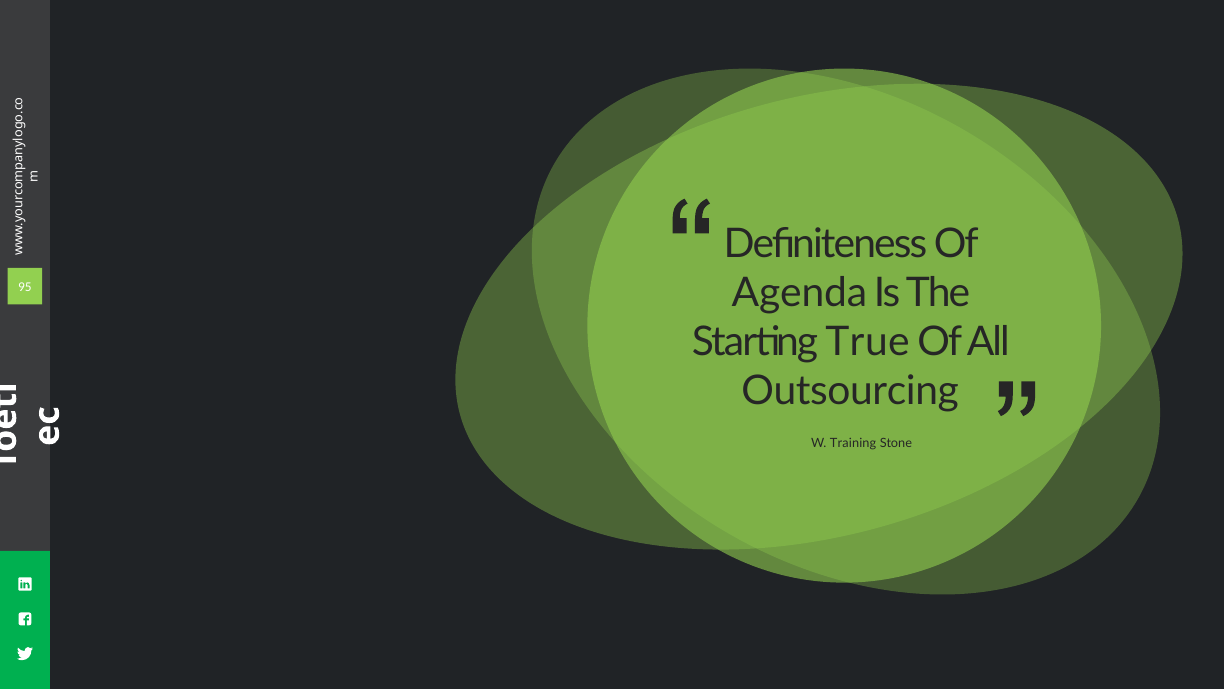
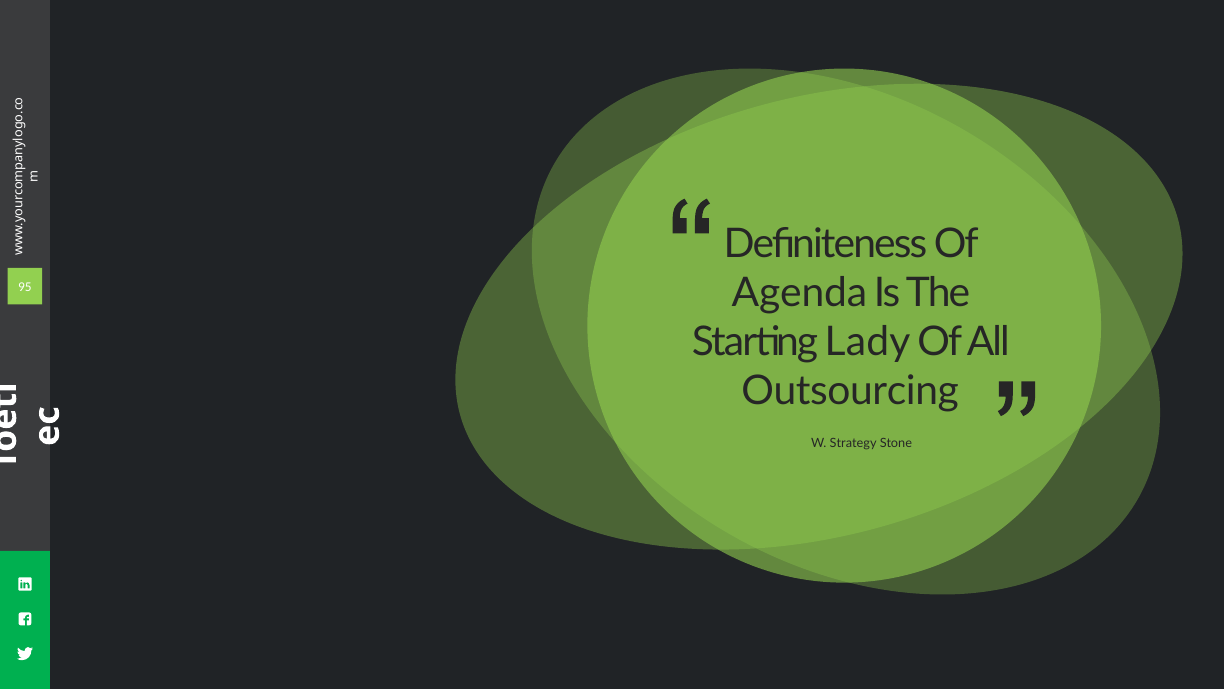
True: True -> Lady
Training: Training -> Strategy
